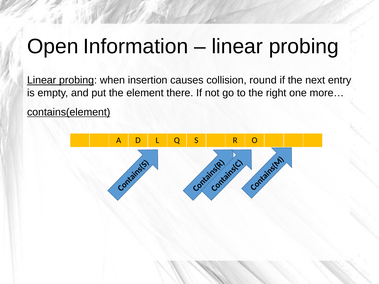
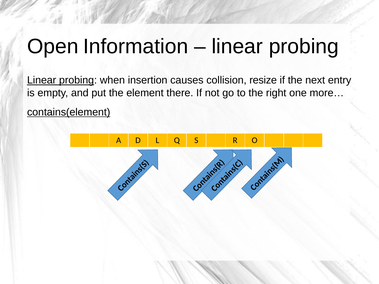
round: round -> resize
